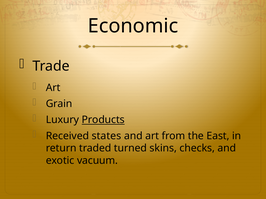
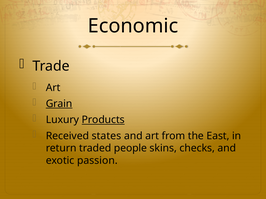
Grain underline: none -> present
turned: turned -> people
vacuum: vacuum -> passion
